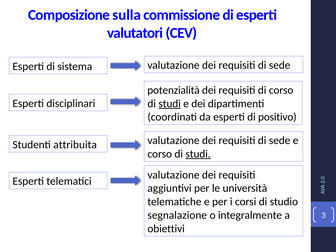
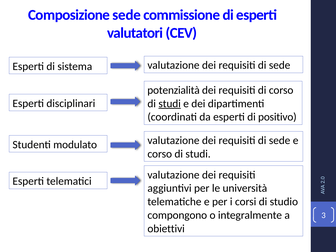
Composizione sulla: sulla -> sede
attribuita: attribuita -> modulato
studi at (198, 154) underline: present -> none
segnalazione: segnalazione -> compongono
